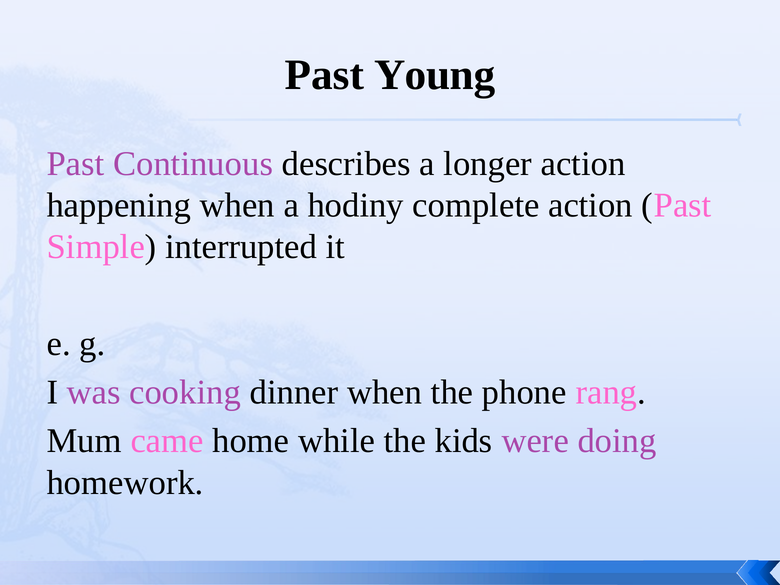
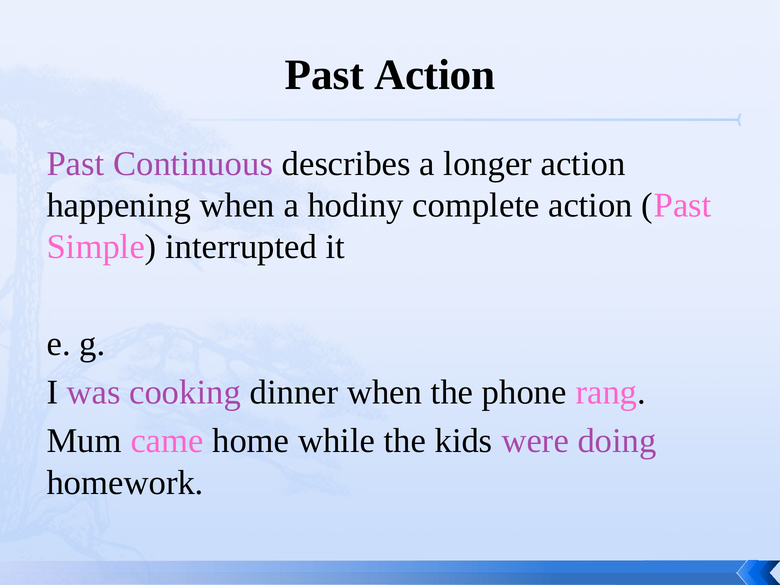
Past Young: Young -> Action
